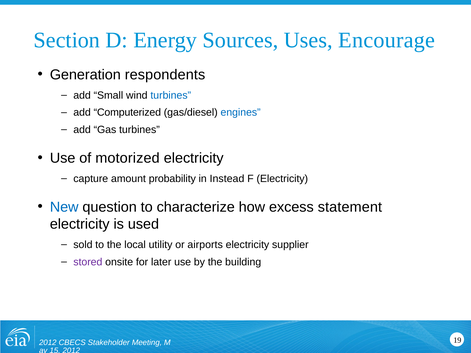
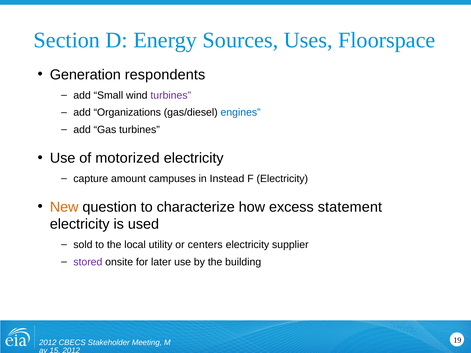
Encourage: Encourage -> Floorspace
turbines at (171, 95) colour: blue -> purple
Computerized: Computerized -> Organizations
probability: probability -> campuses
New colour: blue -> orange
airports: airports -> centers
